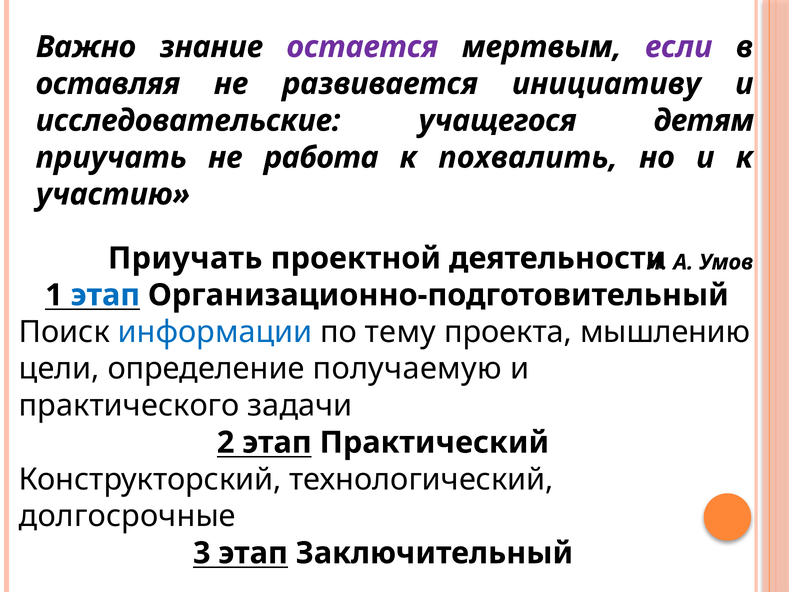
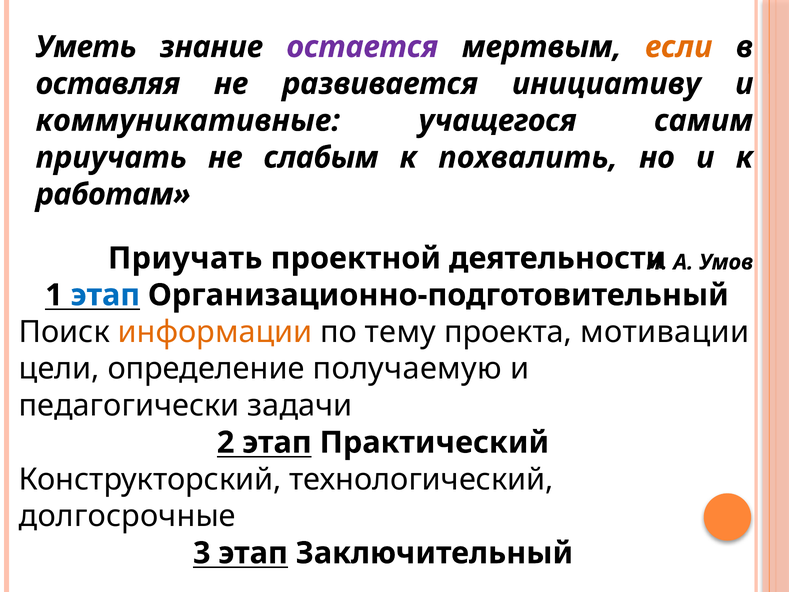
Важно: Важно -> Уметь
если colour: purple -> orange
исследовательские: исследовательские -> коммуникативные
детям: детям -> самим
работа: работа -> слабым
участию: участию -> работам
информации colour: blue -> orange
мышлению: мышлению -> мотивации
практического: практического -> педагогически
